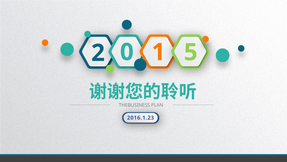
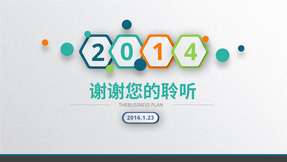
5: 5 -> 4
